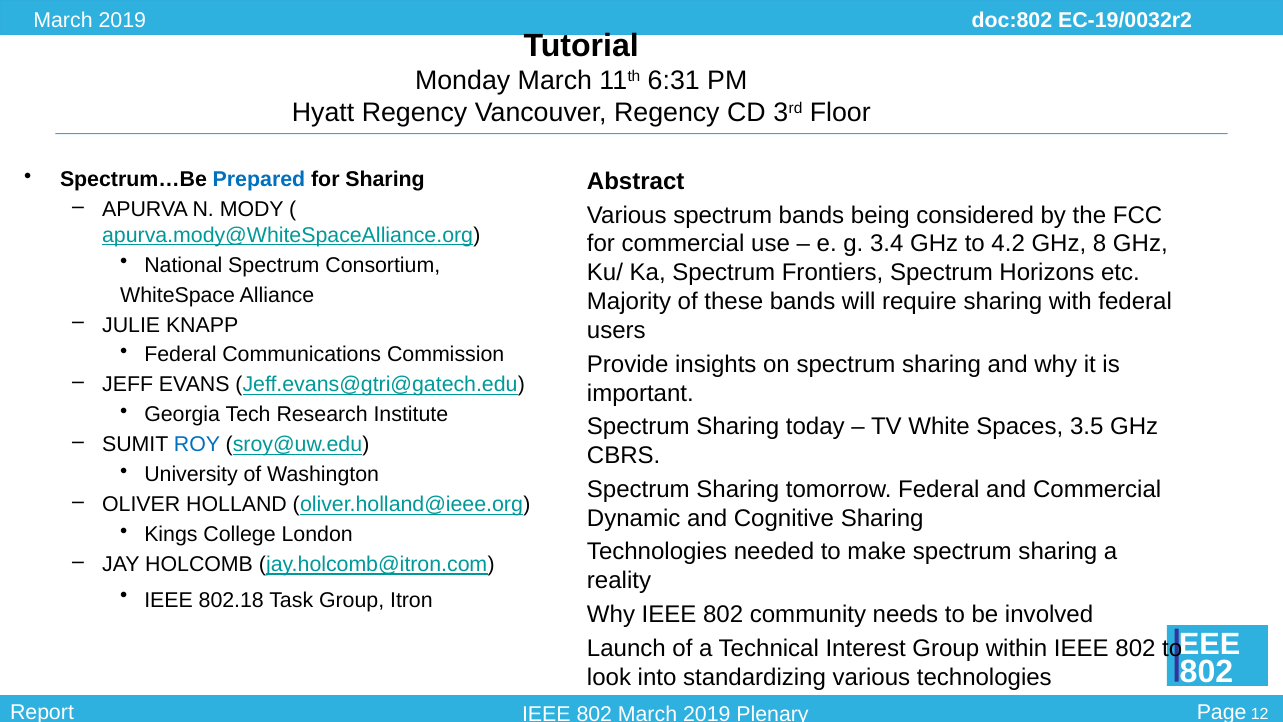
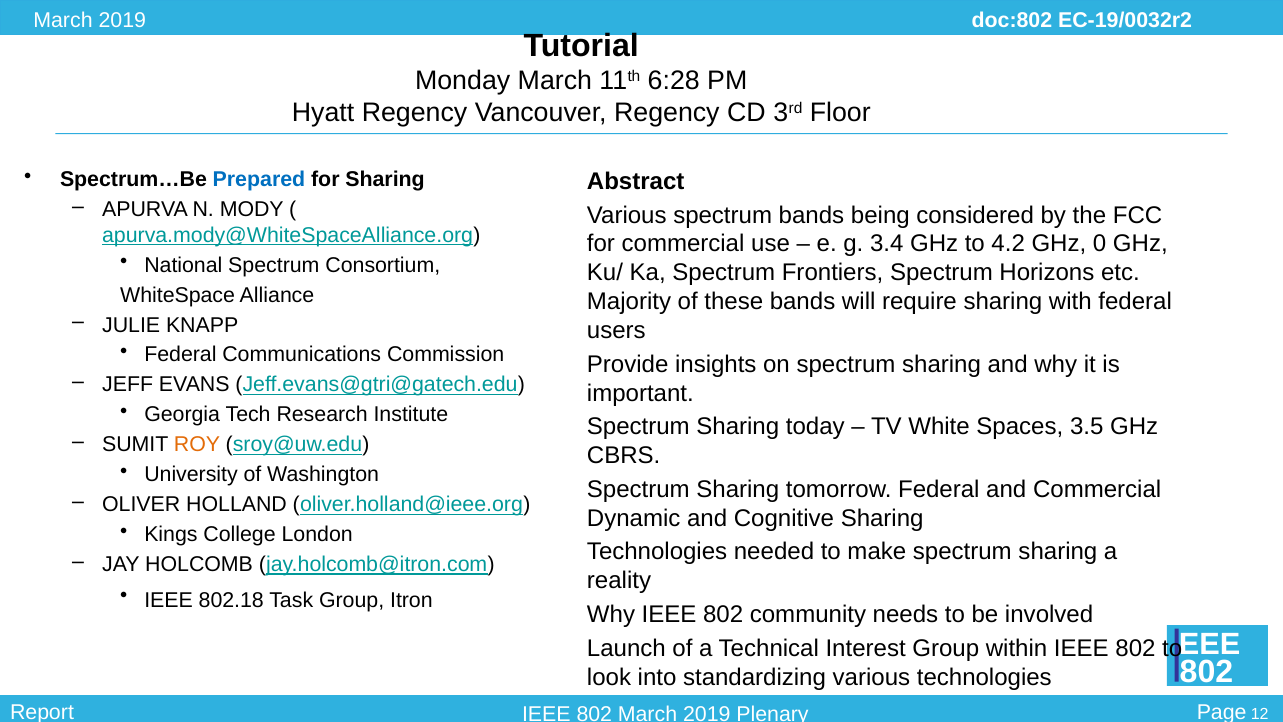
6:31: 6:31 -> 6:28
8: 8 -> 0
ROY colour: blue -> orange
